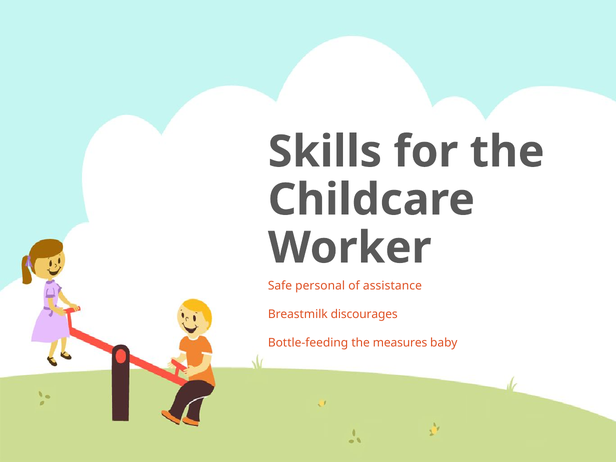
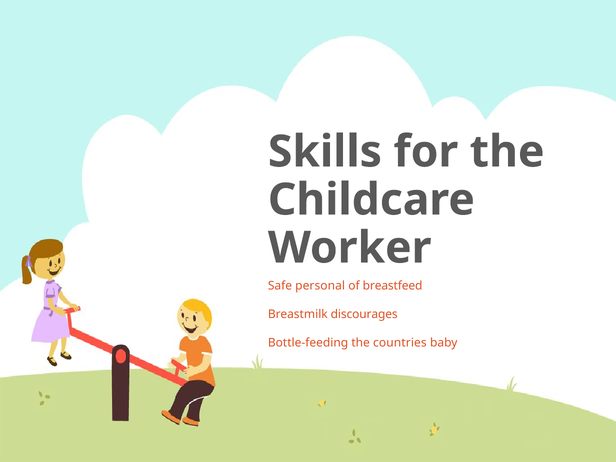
assistance: assistance -> breastfeed
measures: measures -> countries
